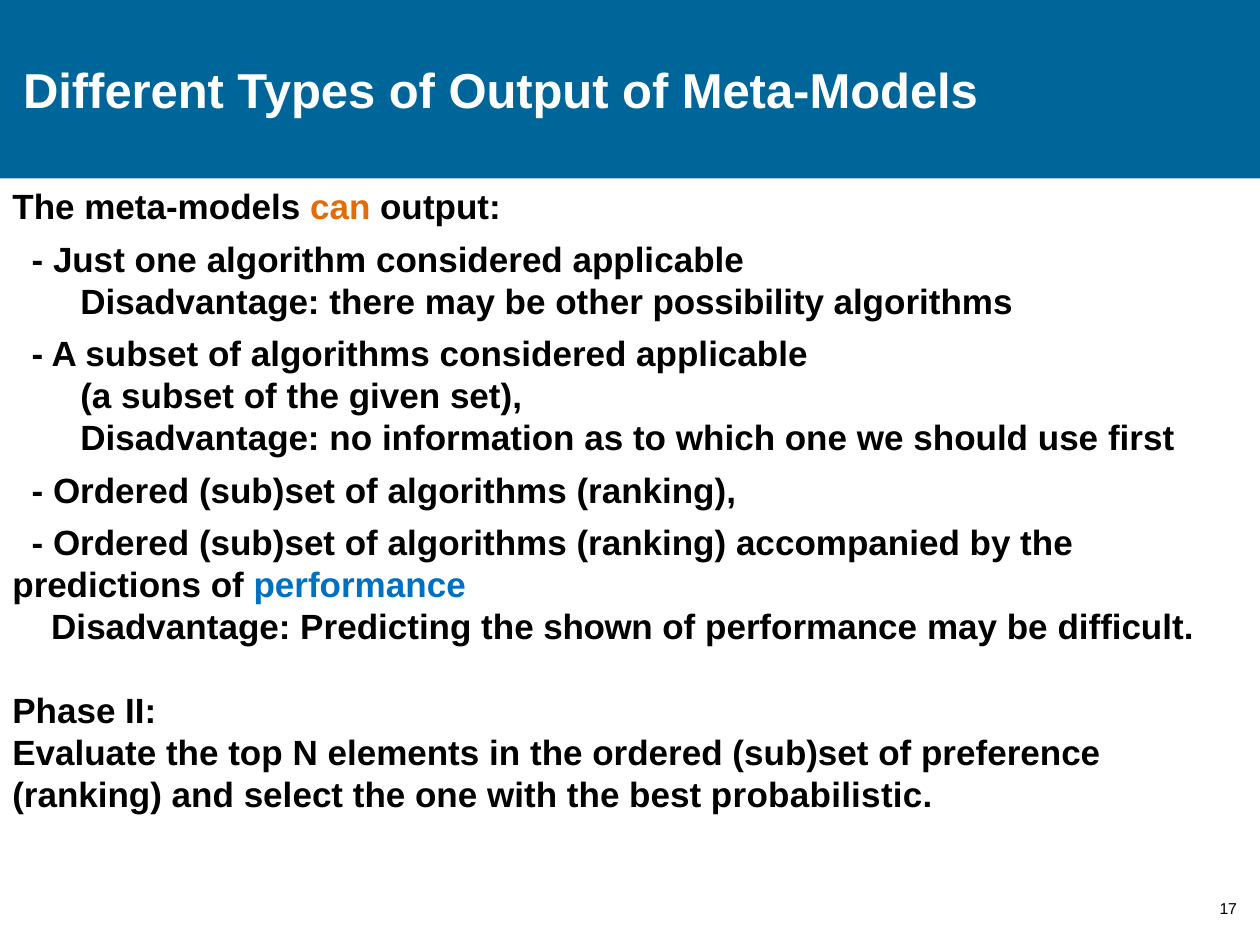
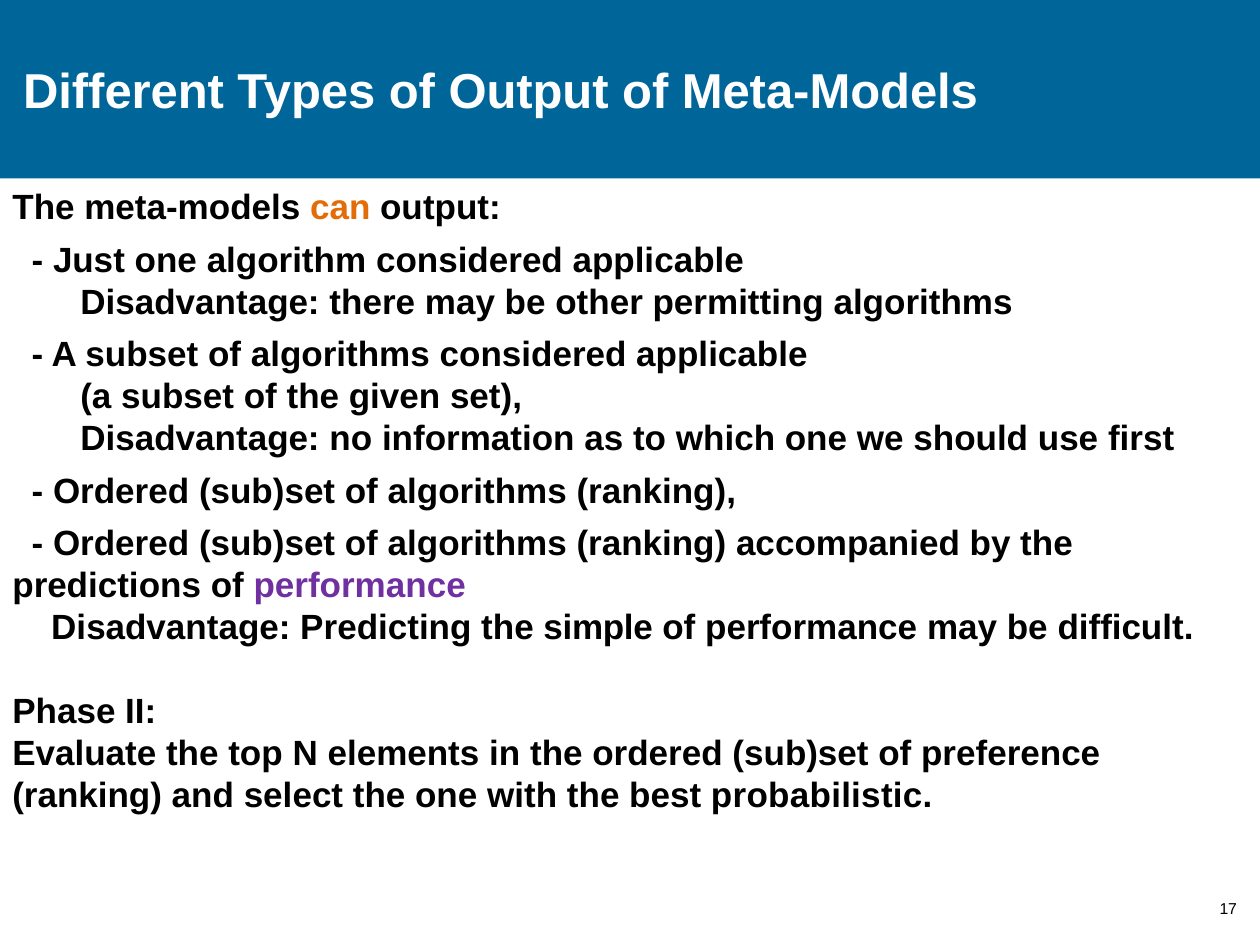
possibility: possibility -> permitting
performance at (360, 586) colour: blue -> purple
shown: shown -> simple
